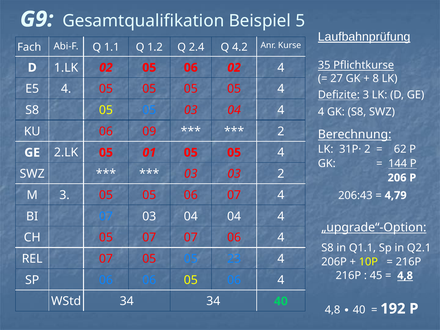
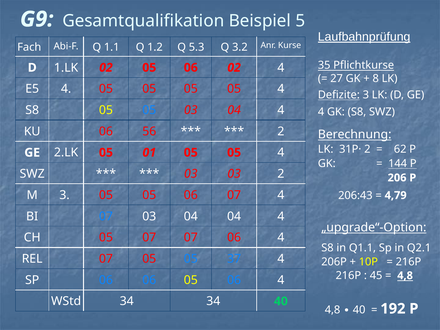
2.4: 2.4 -> 5.3
4.2: 4.2 -> 3.2
09: 09 -> 56
23: 23 -> 37
